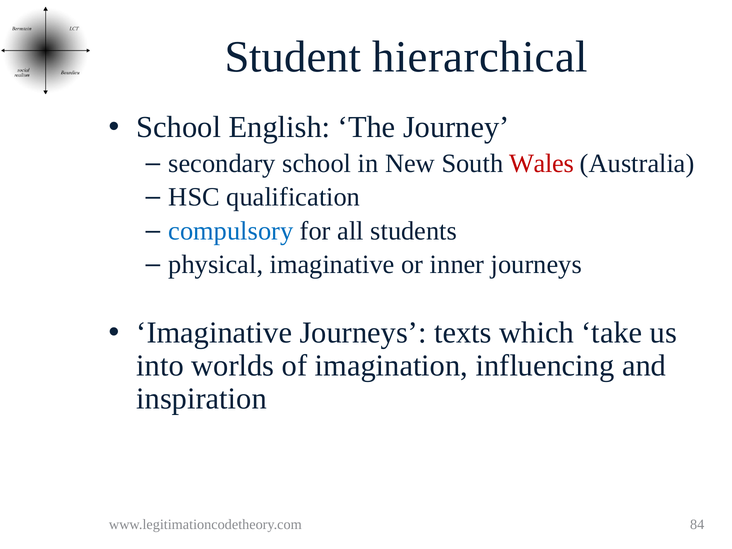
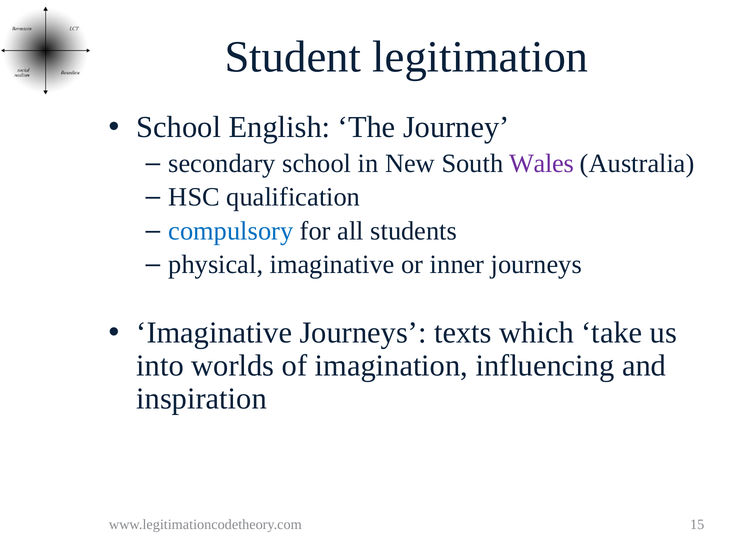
hierarchical: hierarchical -> legitimation
Wales colour: red -> purple
84: 84 -> 15
